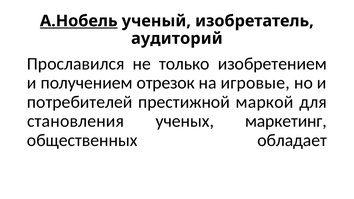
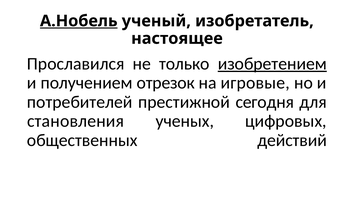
аудиторий: аудиторий -> настоящее
изобретением underline: none -> present
маркой: маркой -> сегодня
маркетинг: маркетинг -> цифровых
обладает: обладает -> действий
